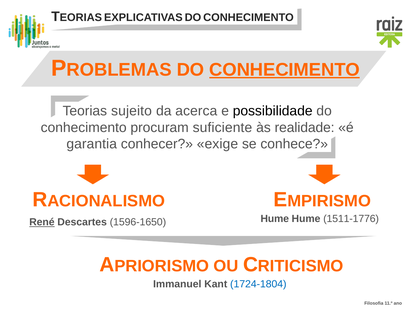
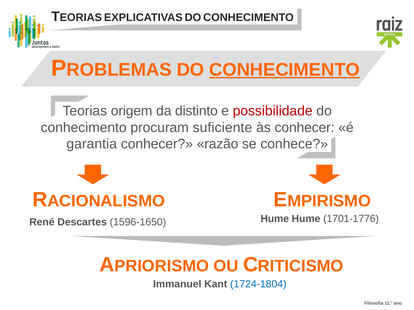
sujeito: sujeito -> origem
acerca: acerca -> distinto
possibilidade colour: black -> red
às realidade: realidade -> conhecer
exige: exige -> razão
René underline: present -> none
1511-1776: 1511-1776 -> 1701-1776
